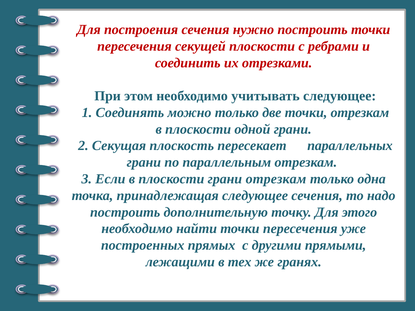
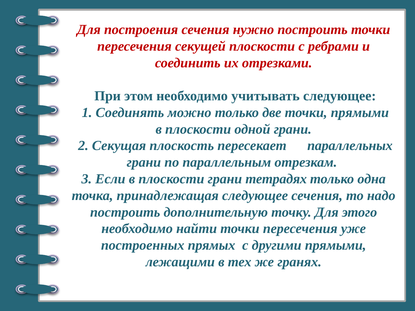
точки отрезкам: отрезкам -> прямыми
грани отрезкам: отрезкам -> тетрадях
